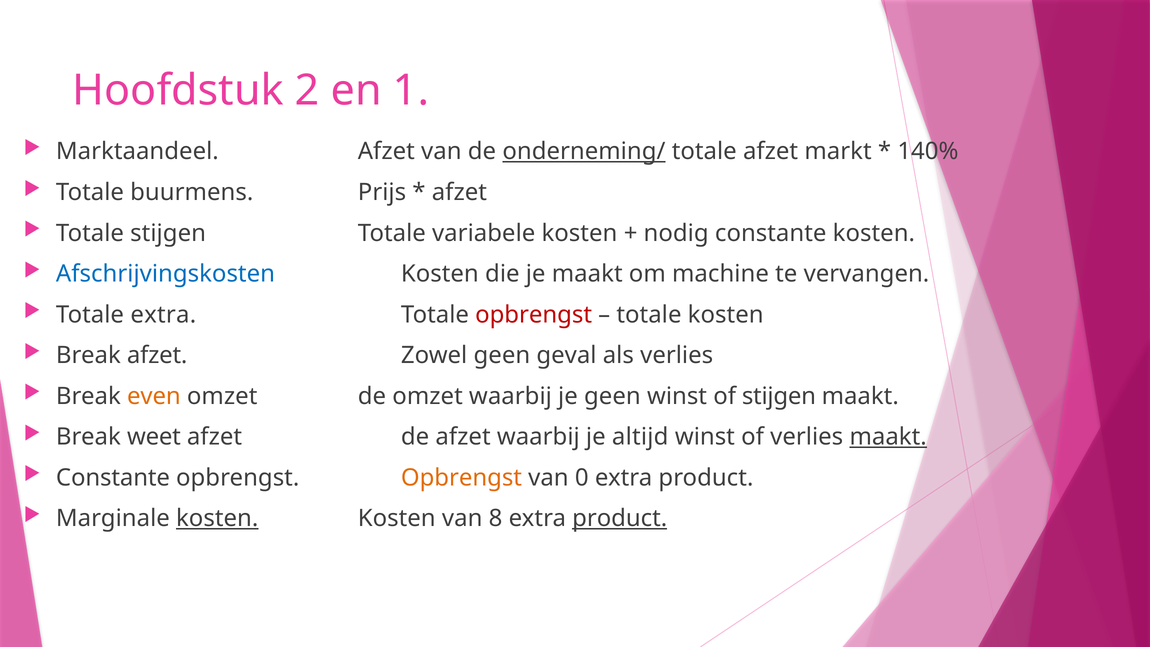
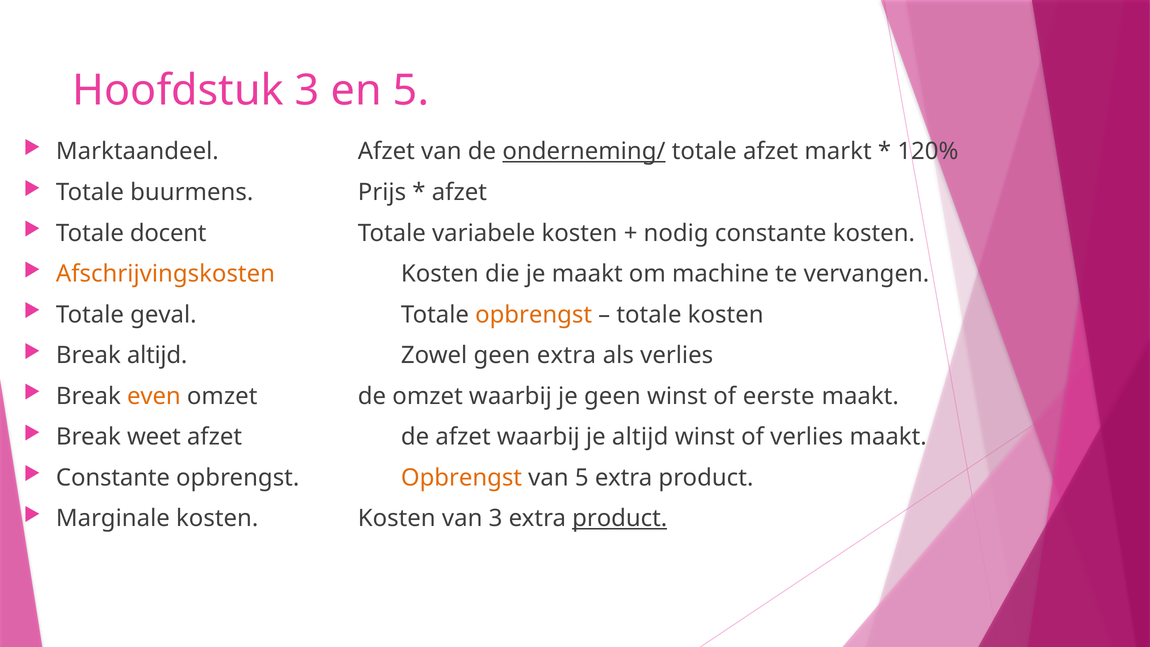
Hoofdstuk 2: 2 -> 3
en 1: 1 -> 5
140%: 140% -> 120%
Totale stijgen: stijgen -> docent
Afschrijvingskosten colour: blue -> orange
Totale extra: extra -> geval
opbrengst at (534, 315) colour: red -> orange
Break afzet: afzet -> altijd
geen geval: geval -> extra
of stijgen: stijgen -> eerste
maakt at (888, 437) underline: present -> none
van 0: 0 -> 5
kosten at (217, 518) underline: present -> none
van 8: 8 -> 3
